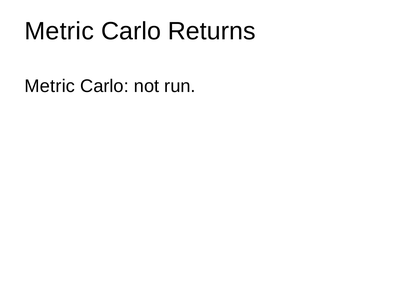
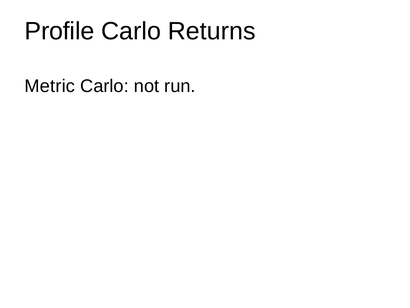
Metric at (59, 31): Metric -> Profile
